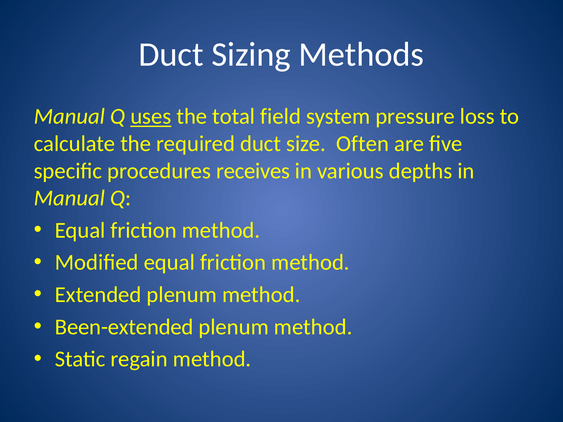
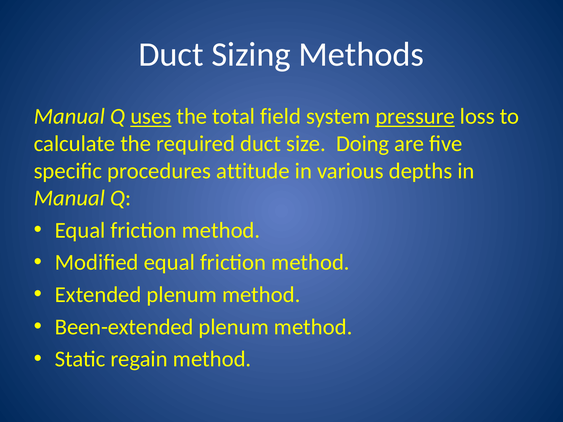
pressure underline: none -> present
Often: Often -> Doing
receives: receives -> attitude
